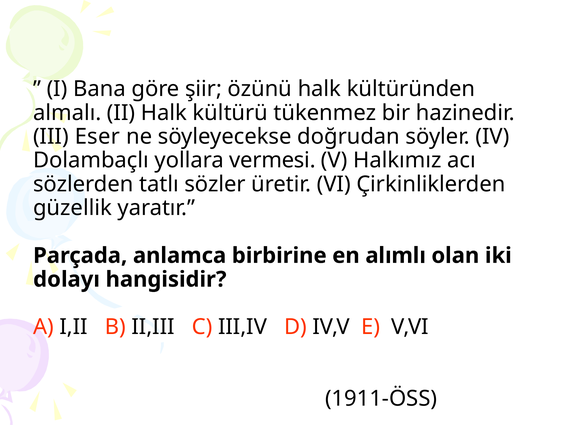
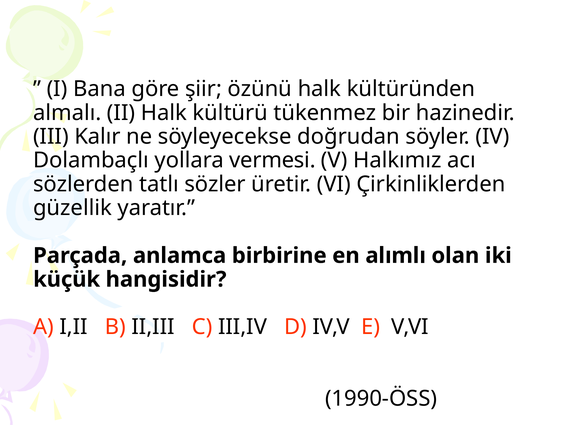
Eser: Eser -> Kalır
dolayı: dolayı -> küçük
1911-ÖSS: 1911-ÖSS -> 1990-ÖSS
